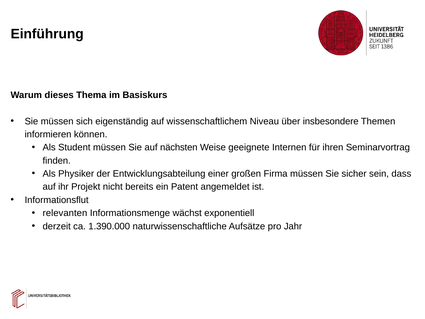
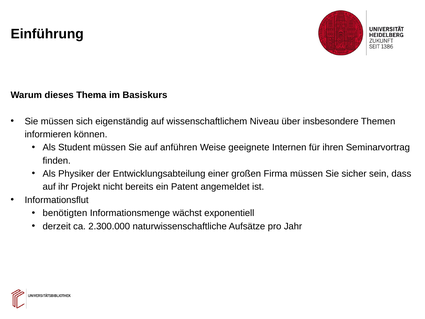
nächsten: nächsten -> anführen
relevanten: relevanten -> benötigten
1.390.000: 1.390.000 -> 2.300.000
